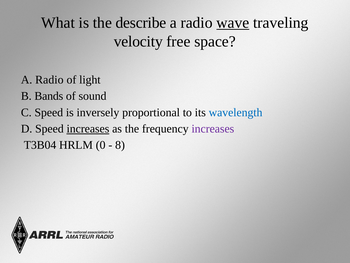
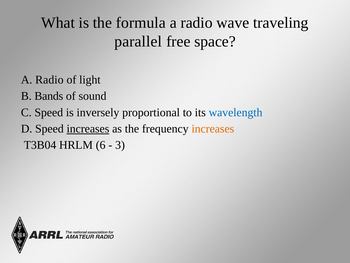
describe: describe -> formula
wave underline: present -> none
velocity: velocity -> parallel
increases at (213, 129) colour: purple -> orange
0: 0 -> 6
8: 8 -> 3
